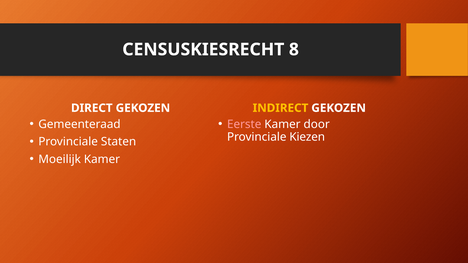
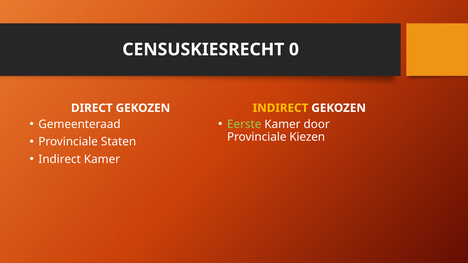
8: 8 -> 0
Eerste colour: pink -> light green
Moeilijk at (60, 159): Moeilijk -> Indirect
